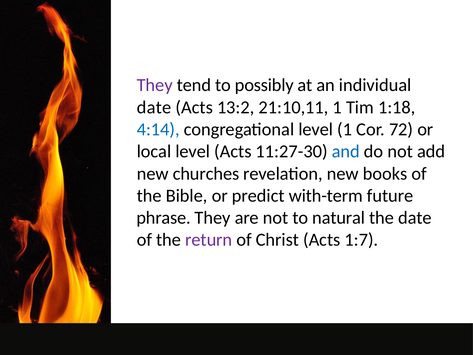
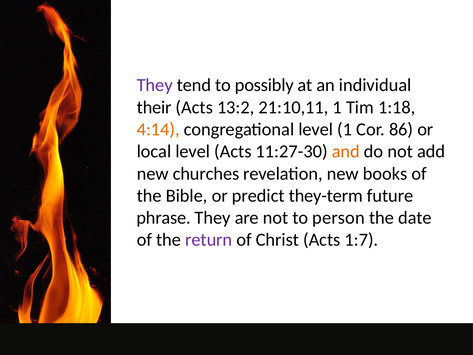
date at (154, 107): date -> their
4:14 colour: blue -> orange
72: 72 -> 86
and colour: blue -> orange
with-term: with-term -> they-term
natural: natural -> person
